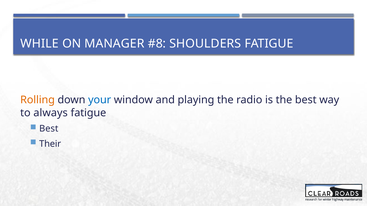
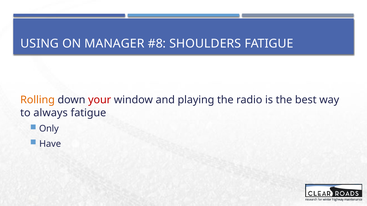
WHILE: WHILE -> USING
your colour: blue -> red
Best at (49, 129): Best -> Only
Their: Their -> Have
